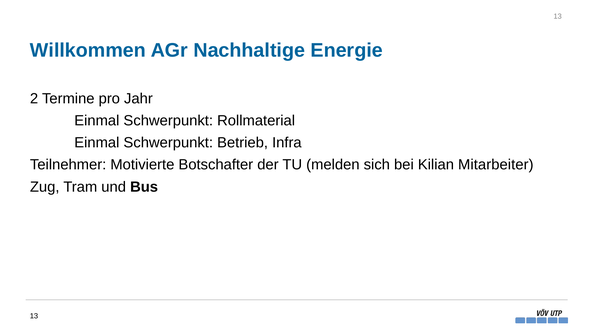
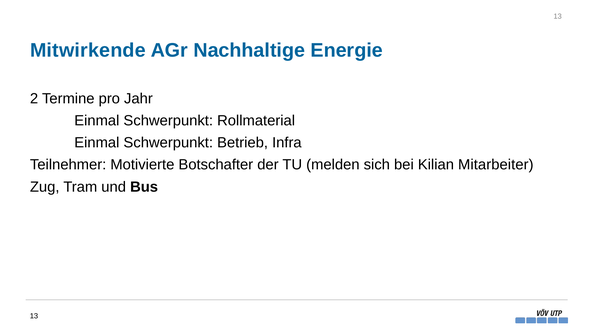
Willkommen: Willkommen -> Mitwirkende
